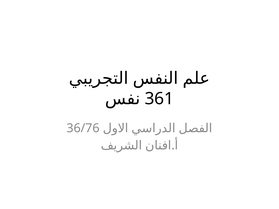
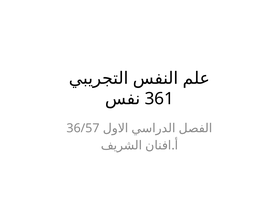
36/76: 36/76 -> 36/57
